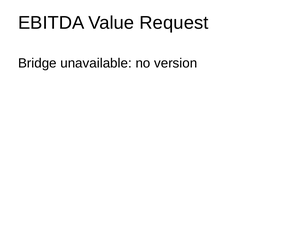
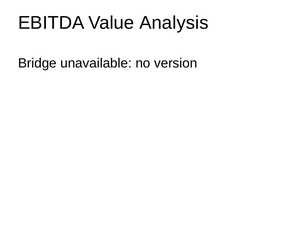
Request: Request -> Analysis
